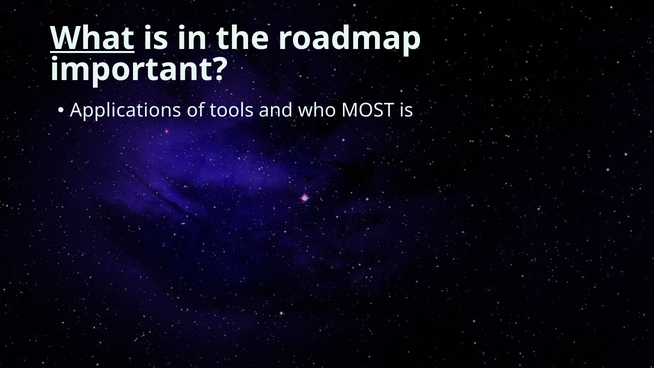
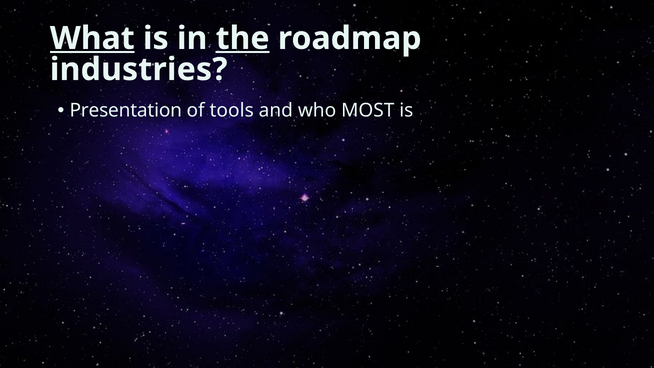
the underline: none -> present
important: important -> industries
Applications: Applications -> Presentation
